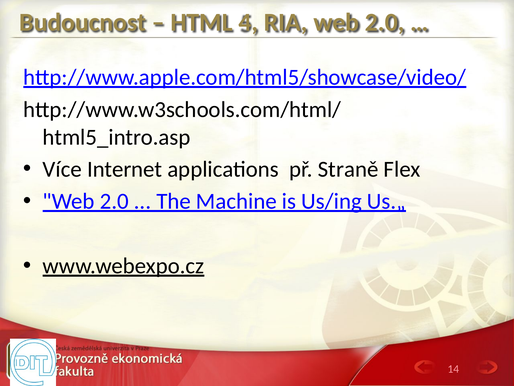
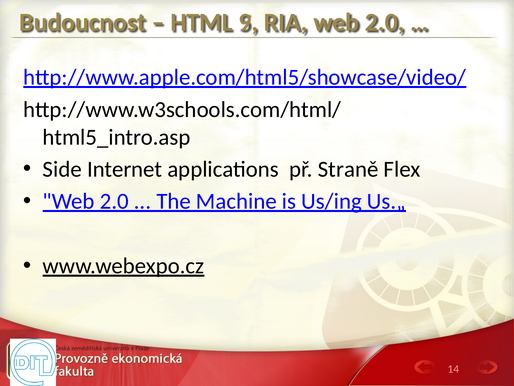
4: 4 -> 9
Více: Více -> Side
